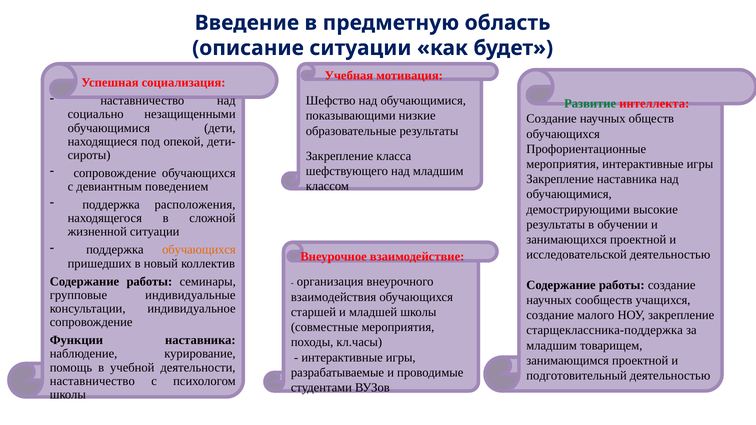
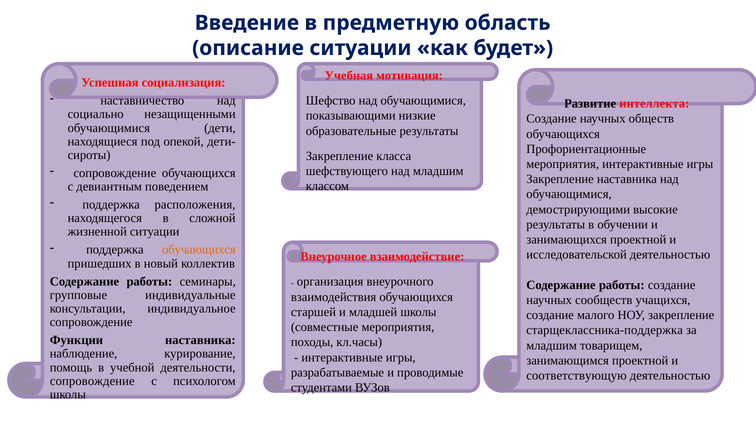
Развитие colour: green -> black
подготовительный: подготовительный -> соответствующую
наставничество at (92, 381): наставничество -> сопровождение
